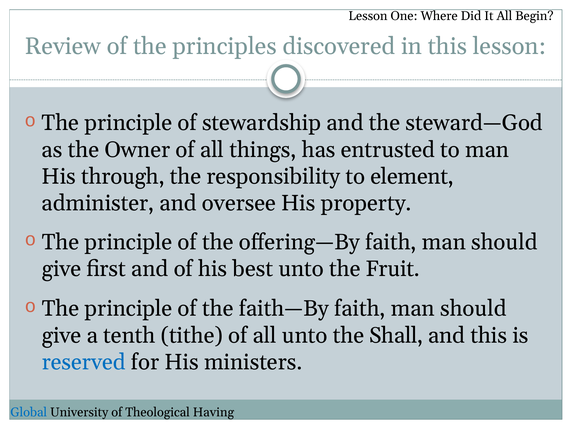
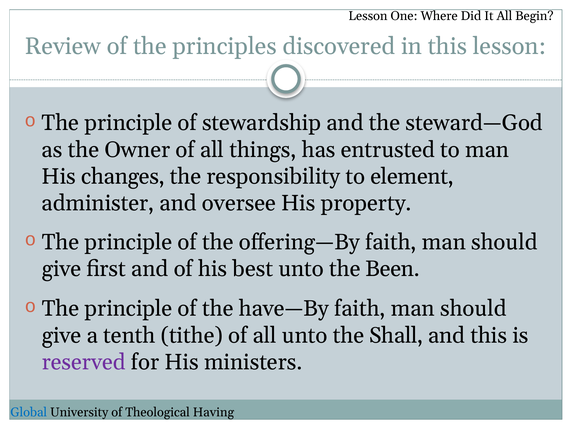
through: through -> changes
Fruit: Fruit -> Been
faith—By: faith—By -> have—By
reserved colour: blue -> purple
